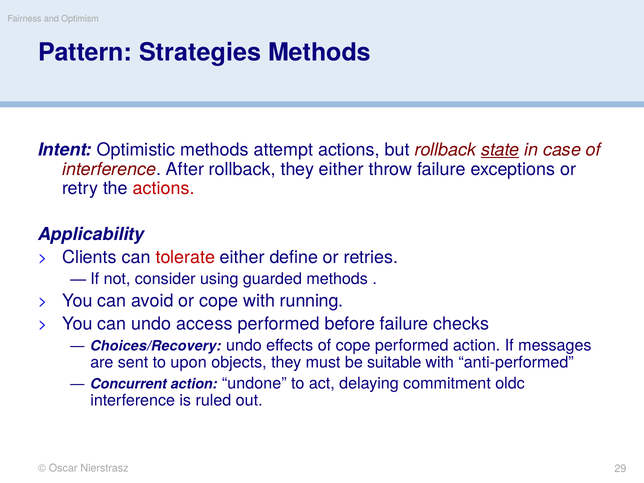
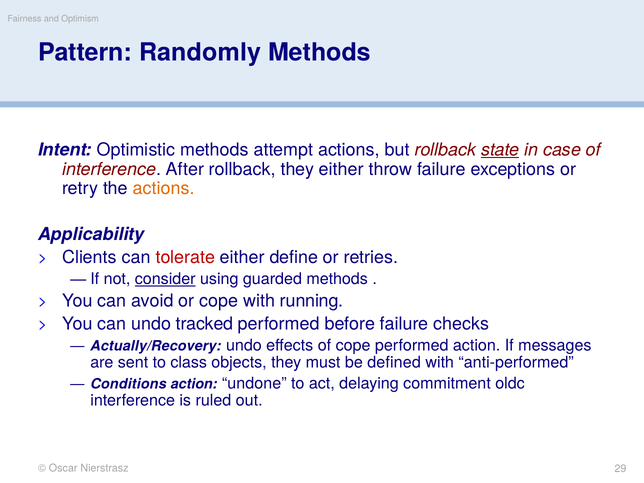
Strategies: Strategies -> Randomly
actions at (164, 189) colour: red -> orange
consider underline: none -> present
access: access -> tracked
Choices/Recovery: Choices/Recovery -> Actually/Recovery
upon: upon -> class
suitable: suitable -> defined
Concurrent: Concurrent -> Conditions
